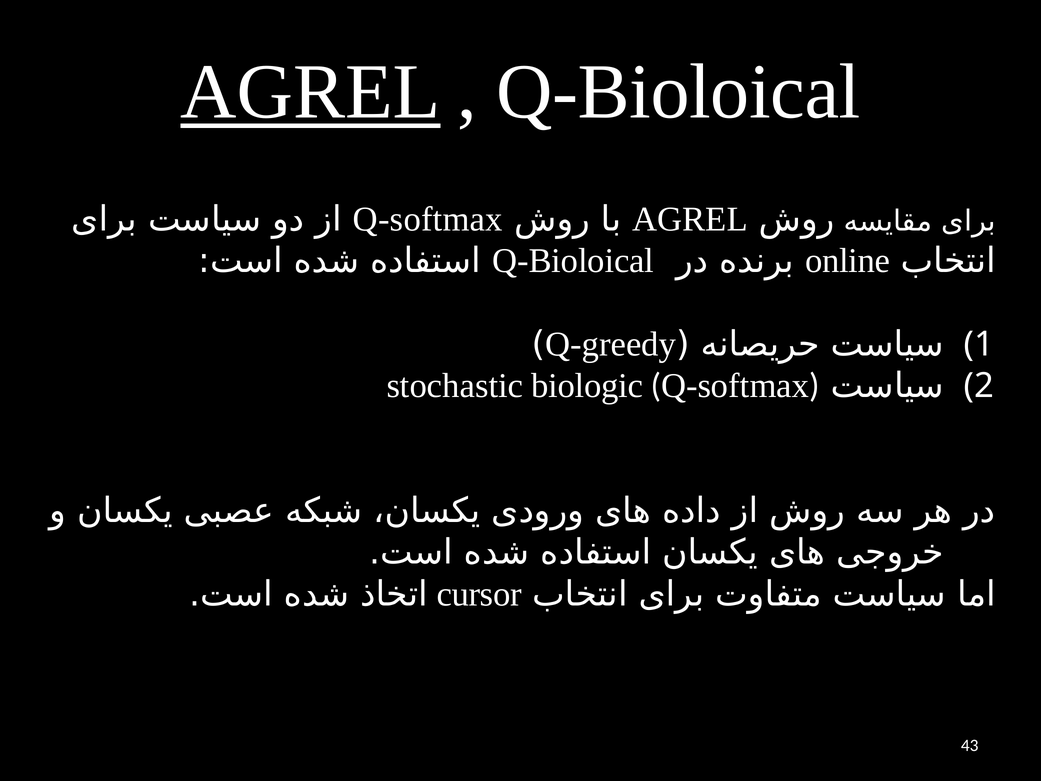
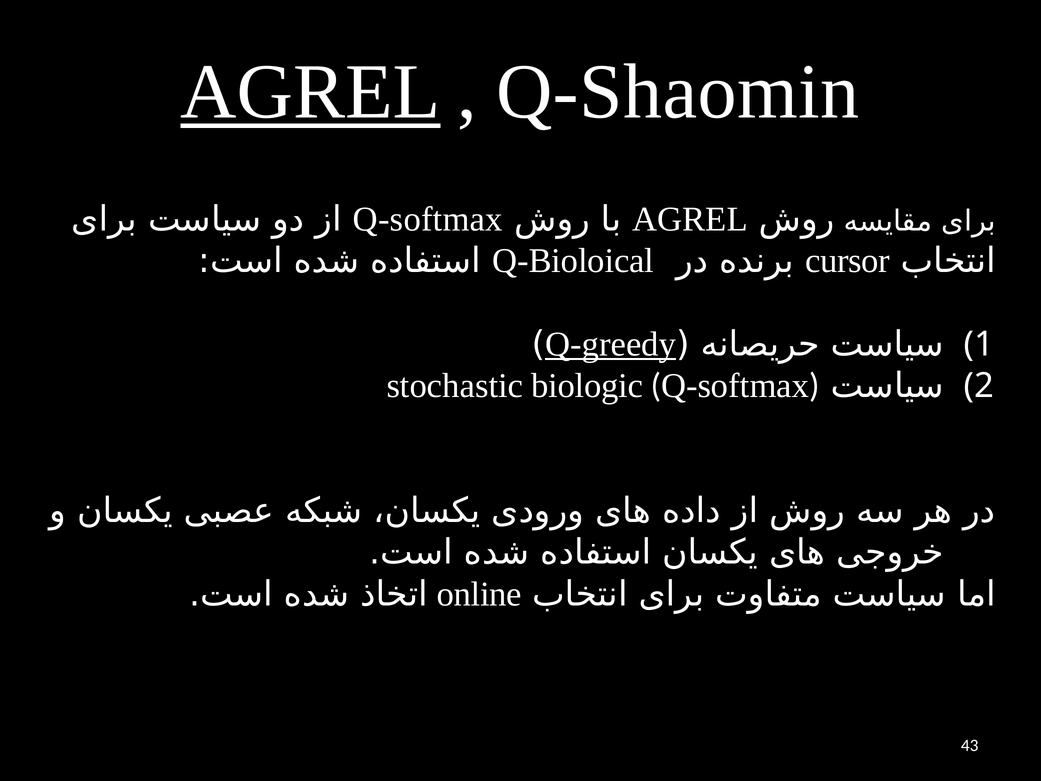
Q-Bioloical at (678, 92): Q-Bioloical -> Q-Shaomin
online: online -> cursor
Q-greedy underline: none -> present
cursor: cursor -> online
